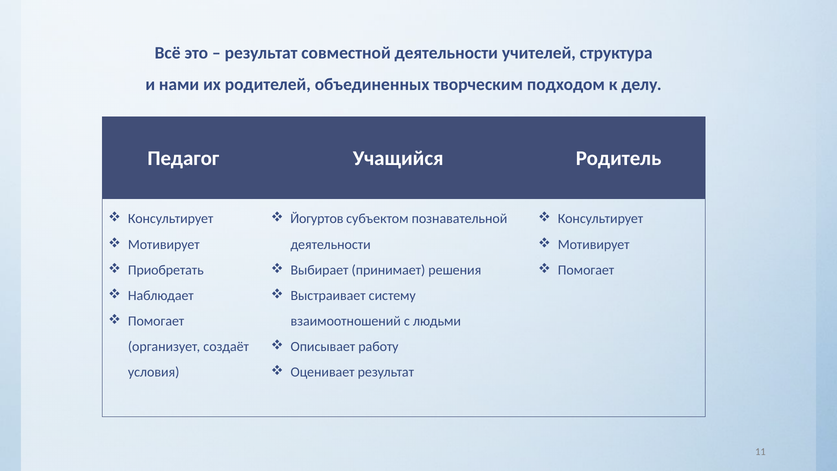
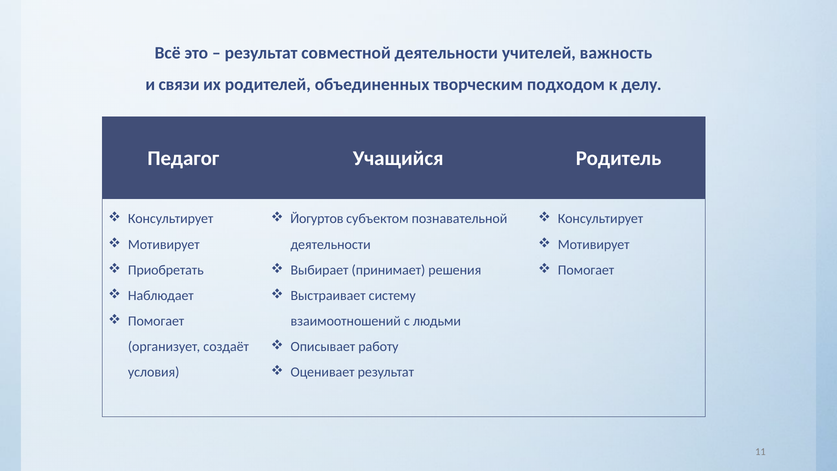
структура: структура -> важность
нами: нами -> связи
